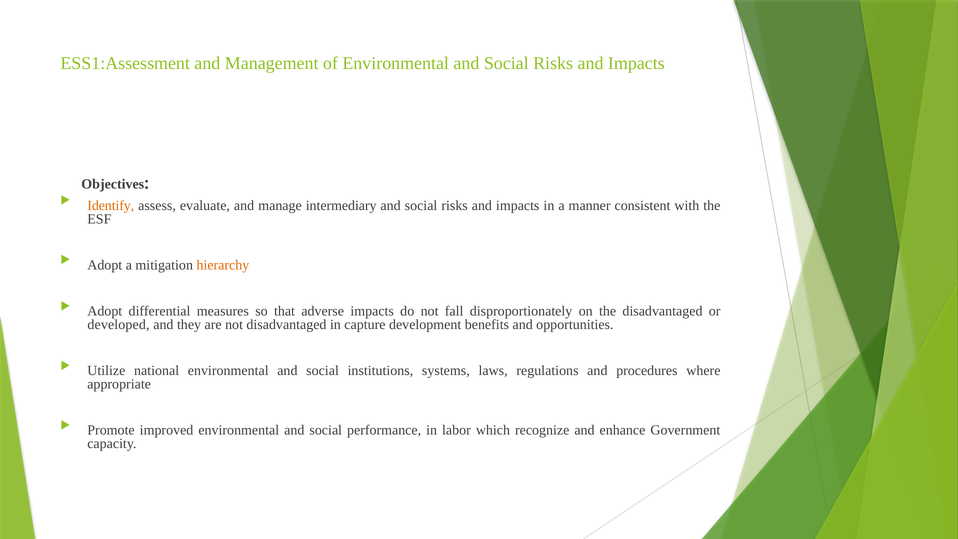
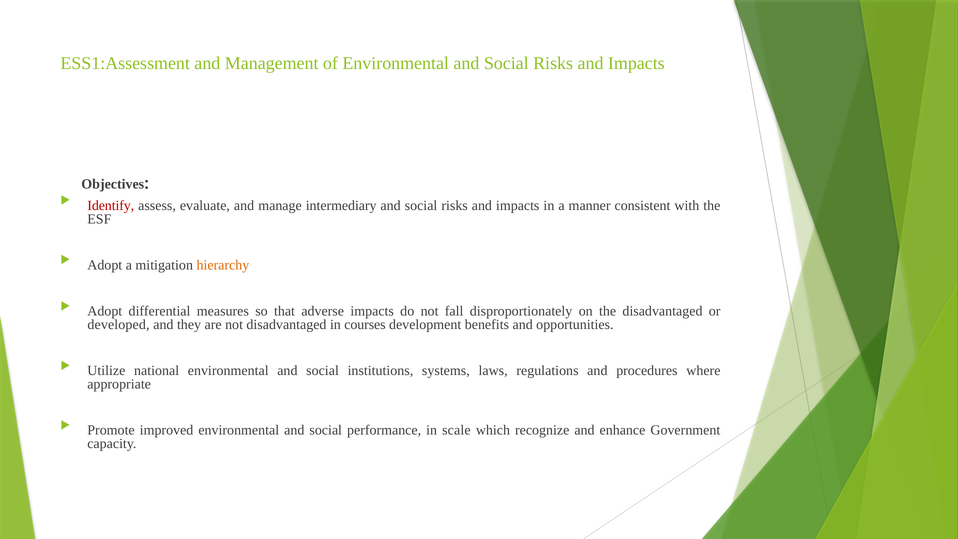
Identify colour: orange -> red
capture: capture -> courses
labor: labor -> scale
